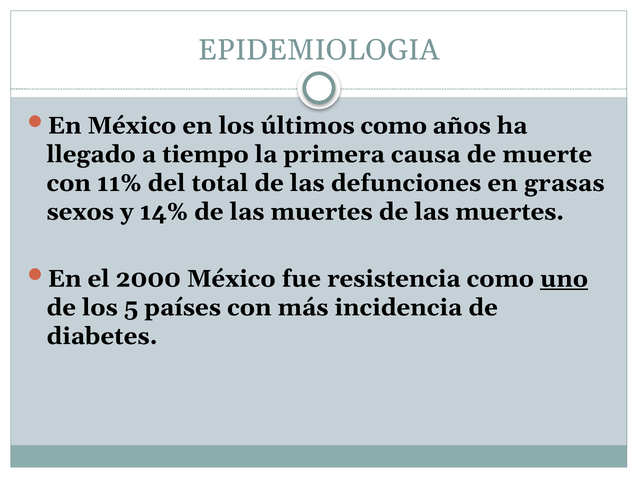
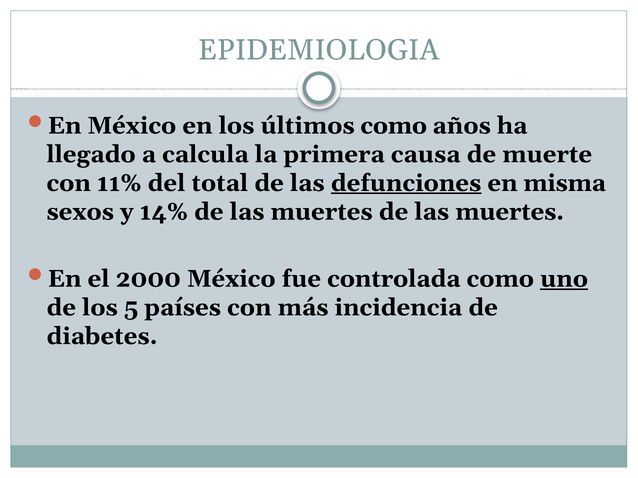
tiempo: tiempo -> calcula
defunciones underline: none -> present
grasas: grasas -> misma
resistencia: resistencia -> controlada
